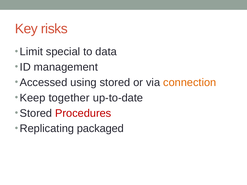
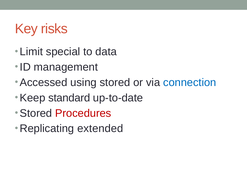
connection colour: orange -> blue
together: together -> standard
packaged: packaged -> extended
